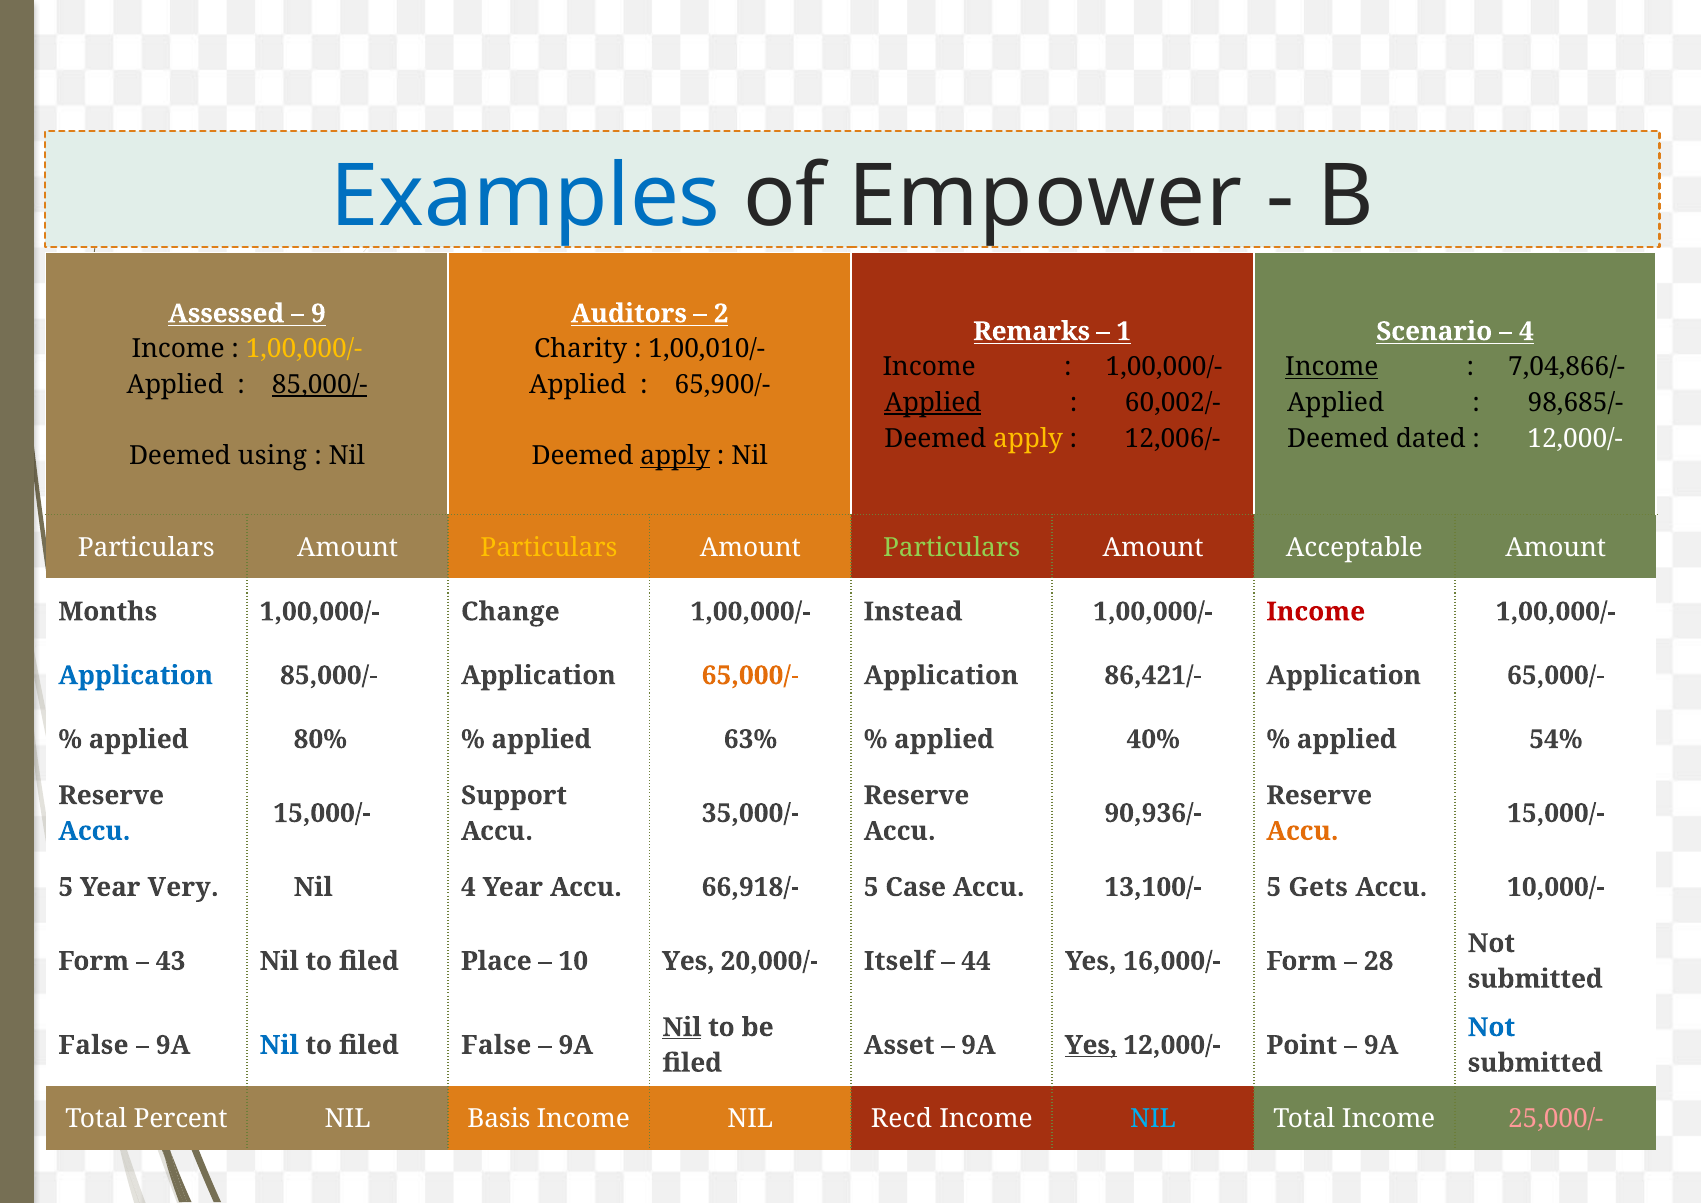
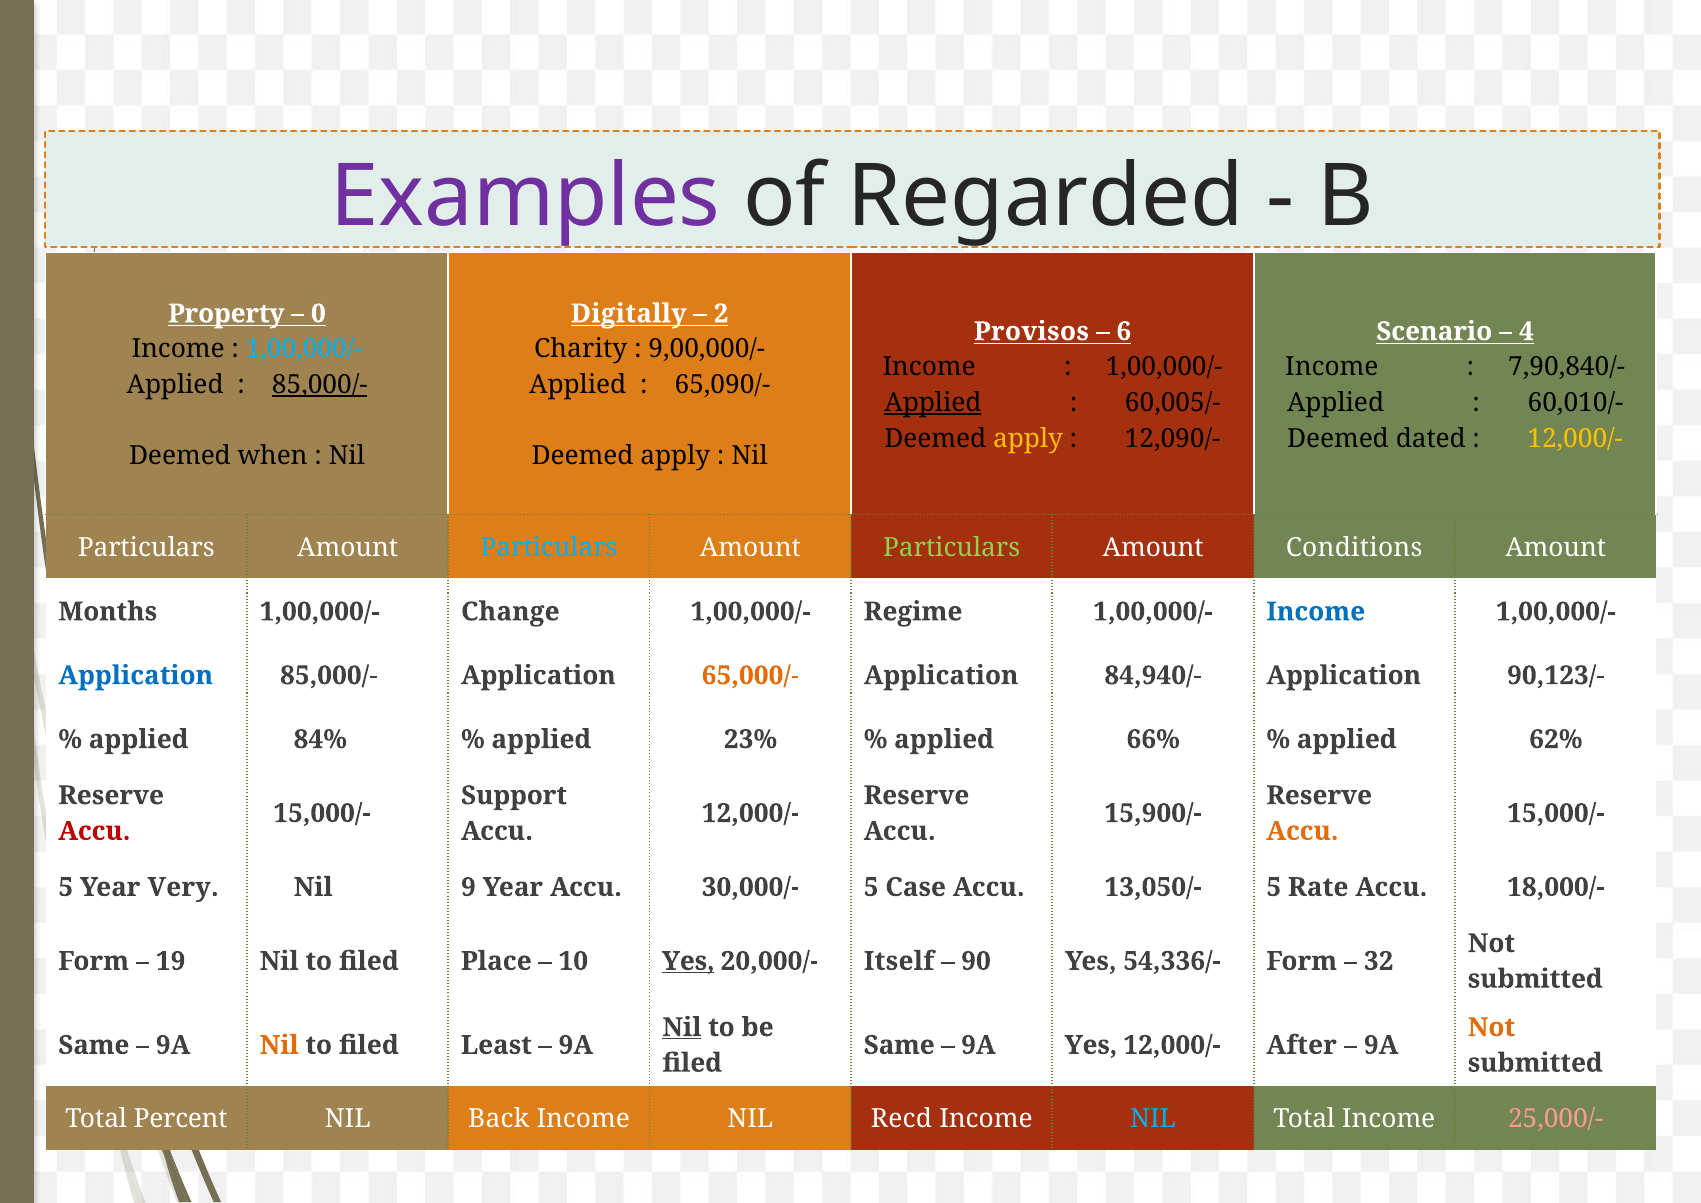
Examples colour: blue -> purple
Empower: Empower -> Regarded
Assessed: Assessed -> Property
9: 9 -> 0
Auditors: Auditors -> Digitally
Remarks: Remarks -> Provisos
1: 1 -> 6
1,00,000/- at (304, 349) colour: yellow -> light blue
1,00,010/-: 1,00,010/- -> 9,00,000/-
Income at (1332, 367) underline: present -> none
7,04,866/-: 7,04,866/- -> 7,90,840/-
65,900/-: 65,900/- -> 65,090/-
60,002/-: 60,002/- -> 60,005/-
98,685/-: 98,685/- -> 60,010/-
12,006/-: 12,006/- -> 12,090/-
12,000/- at (1575, 438) colour: white -> yellow
using: using -> when
apply at (675, 456) underline: present -> none
Particulars at (549, 548) colour: yellow -> light blue
Acceptable: Acceptable -> Conditions
Instead: Instead -> Regime
Income at (1316, 612) colour: red -> blue
86,421/-: 86,421/- -> 84,940/-
65,000/- at (1556, 676): 65,000/- -> 90,123/-
80%: 80% -> 84%
63%: 63% -> 23%
40%: 40% -> 66%
54%: 54% -> 62%
35,000/- at (750, 813): 35,000/- -> 12,000/-
90,936/-: 90,936/- -> 15,900/-
Accu at (94, 831) colour: blue -> red
Nil 4: 4 -> 9
66,918/-: 66,918/- -> 30,000/-
13,100/-: 13,100/- -> 13,050/-
Gets: Gets -> Rate
10,000/-: 10,000/- -> 18,000/-
43: 43 -> 19
Yes at (688, 961) underline: none -> present
44: 44 -> 90
16,000/-: 16,000/- -> 54,336/-
28: 28 -> 32
Not at (1491, 1027) colour: blue -> orange
False at (94, 1045): False -> Same
Nil at (279, 1045) colour: blue -> orange
filed False: False -> Least
Asset at (899, 1045): Asset -> Same
Yes at (1091, 1045) underline: present -> none
Point: Point -> After
Basis: Basis -> Back
